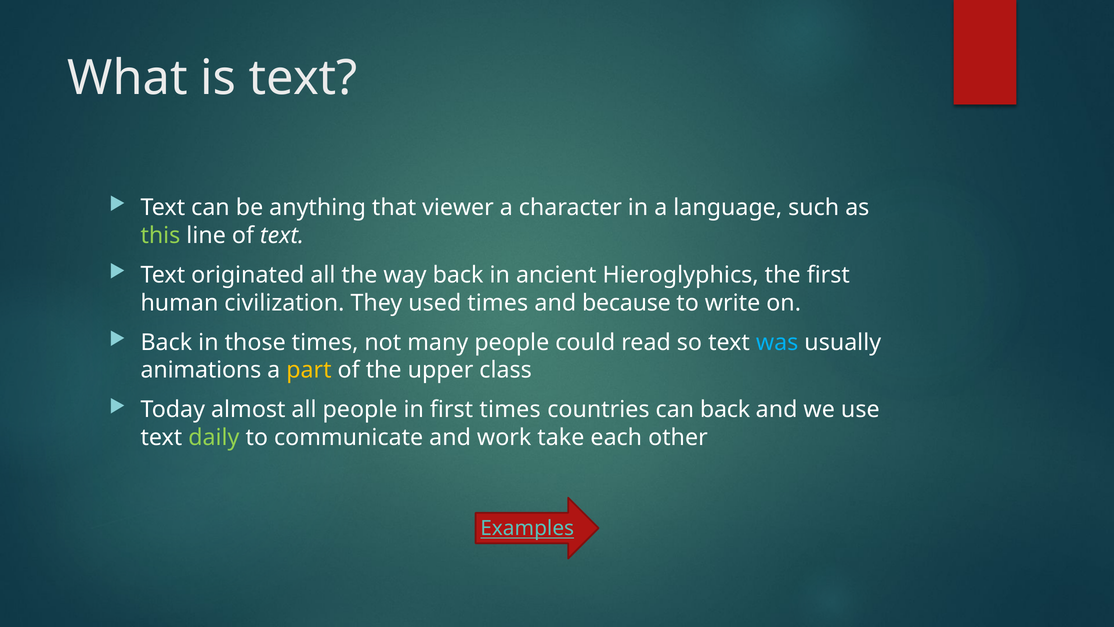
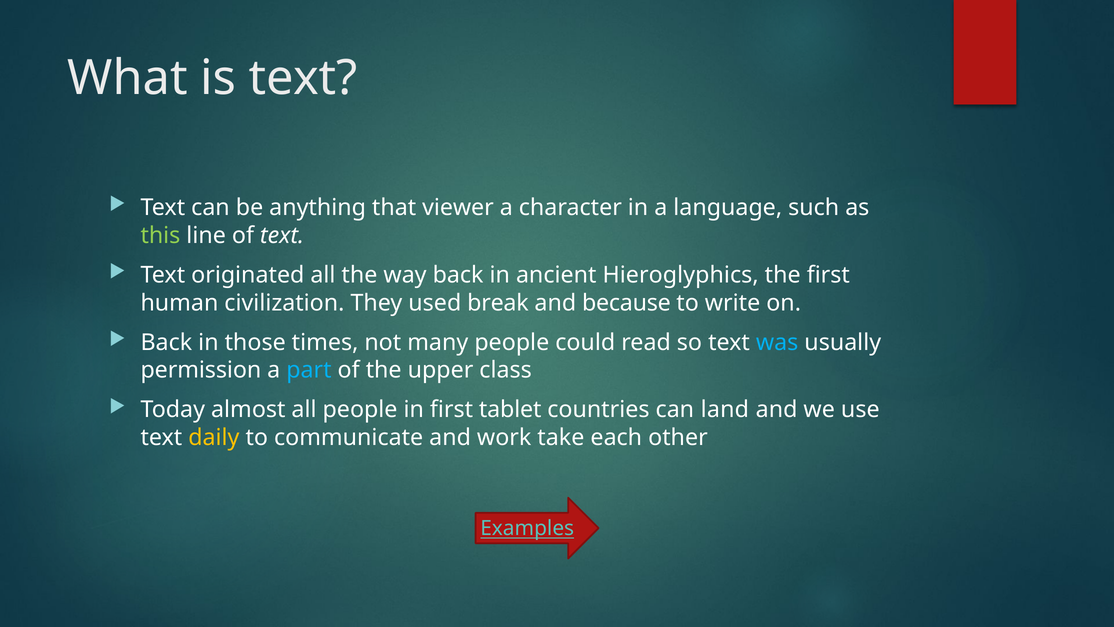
used times: times -> break
animations: animations -> permission
part colour: yellow -> light blue
first times: times -> tablet
can back: back -> land
daily colour: light green -> yellow
